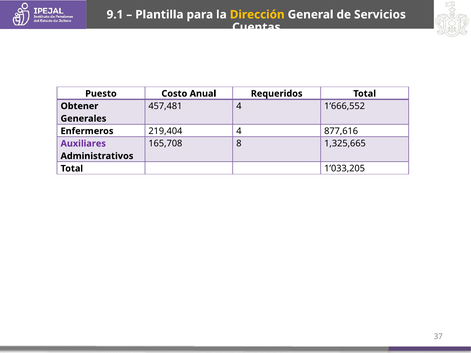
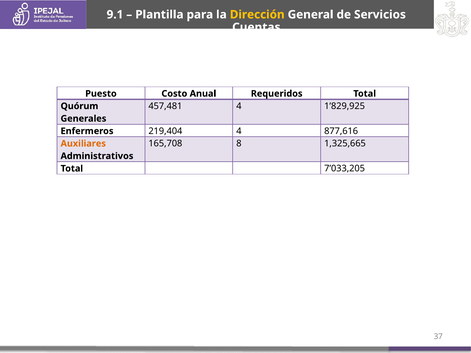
1’666,552: 1’666,552 -> 1’829,925
Obtener: Obtener -> Quórum
Auxiliares colour: purple -> orange
1’033,205: 1’033,205 -> 7’033,205
